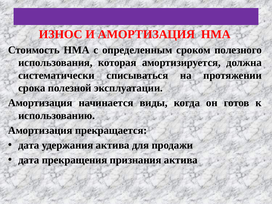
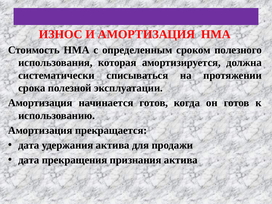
начинается виды: виды -> готов
